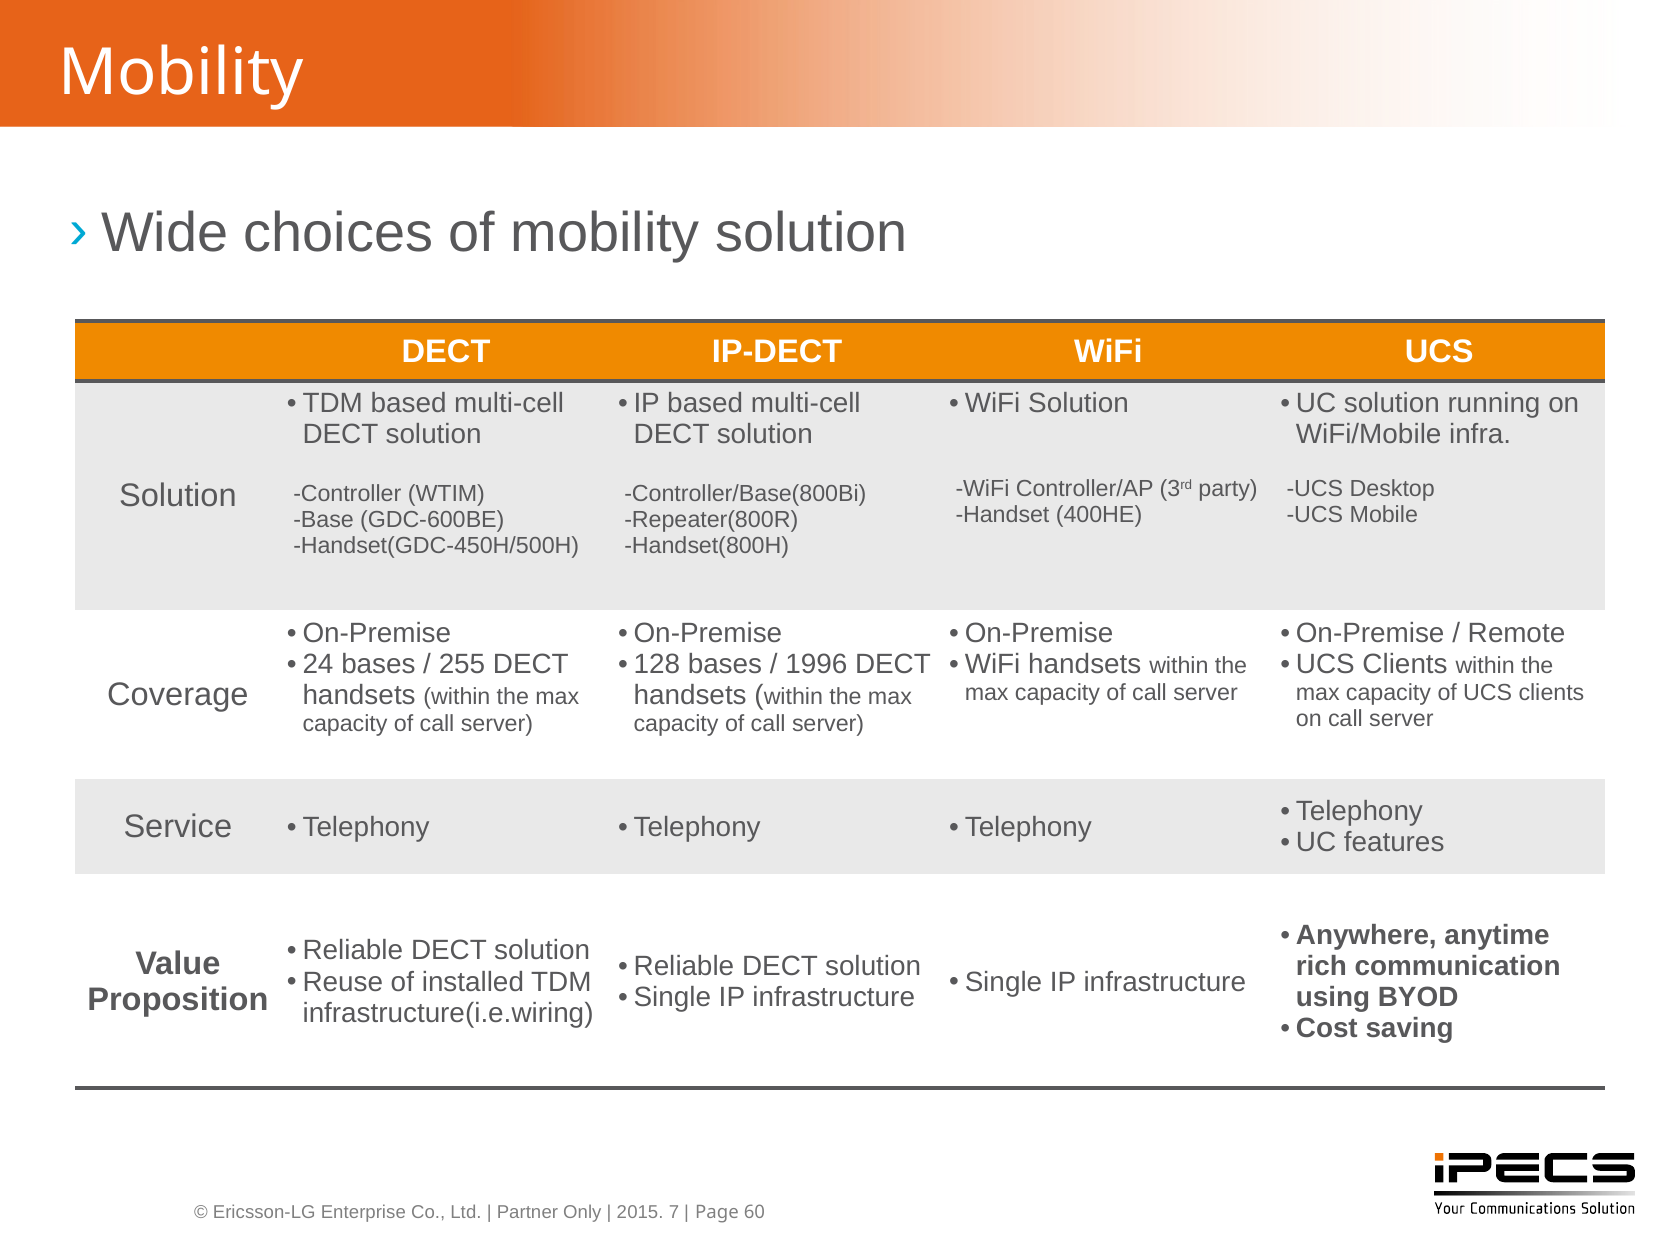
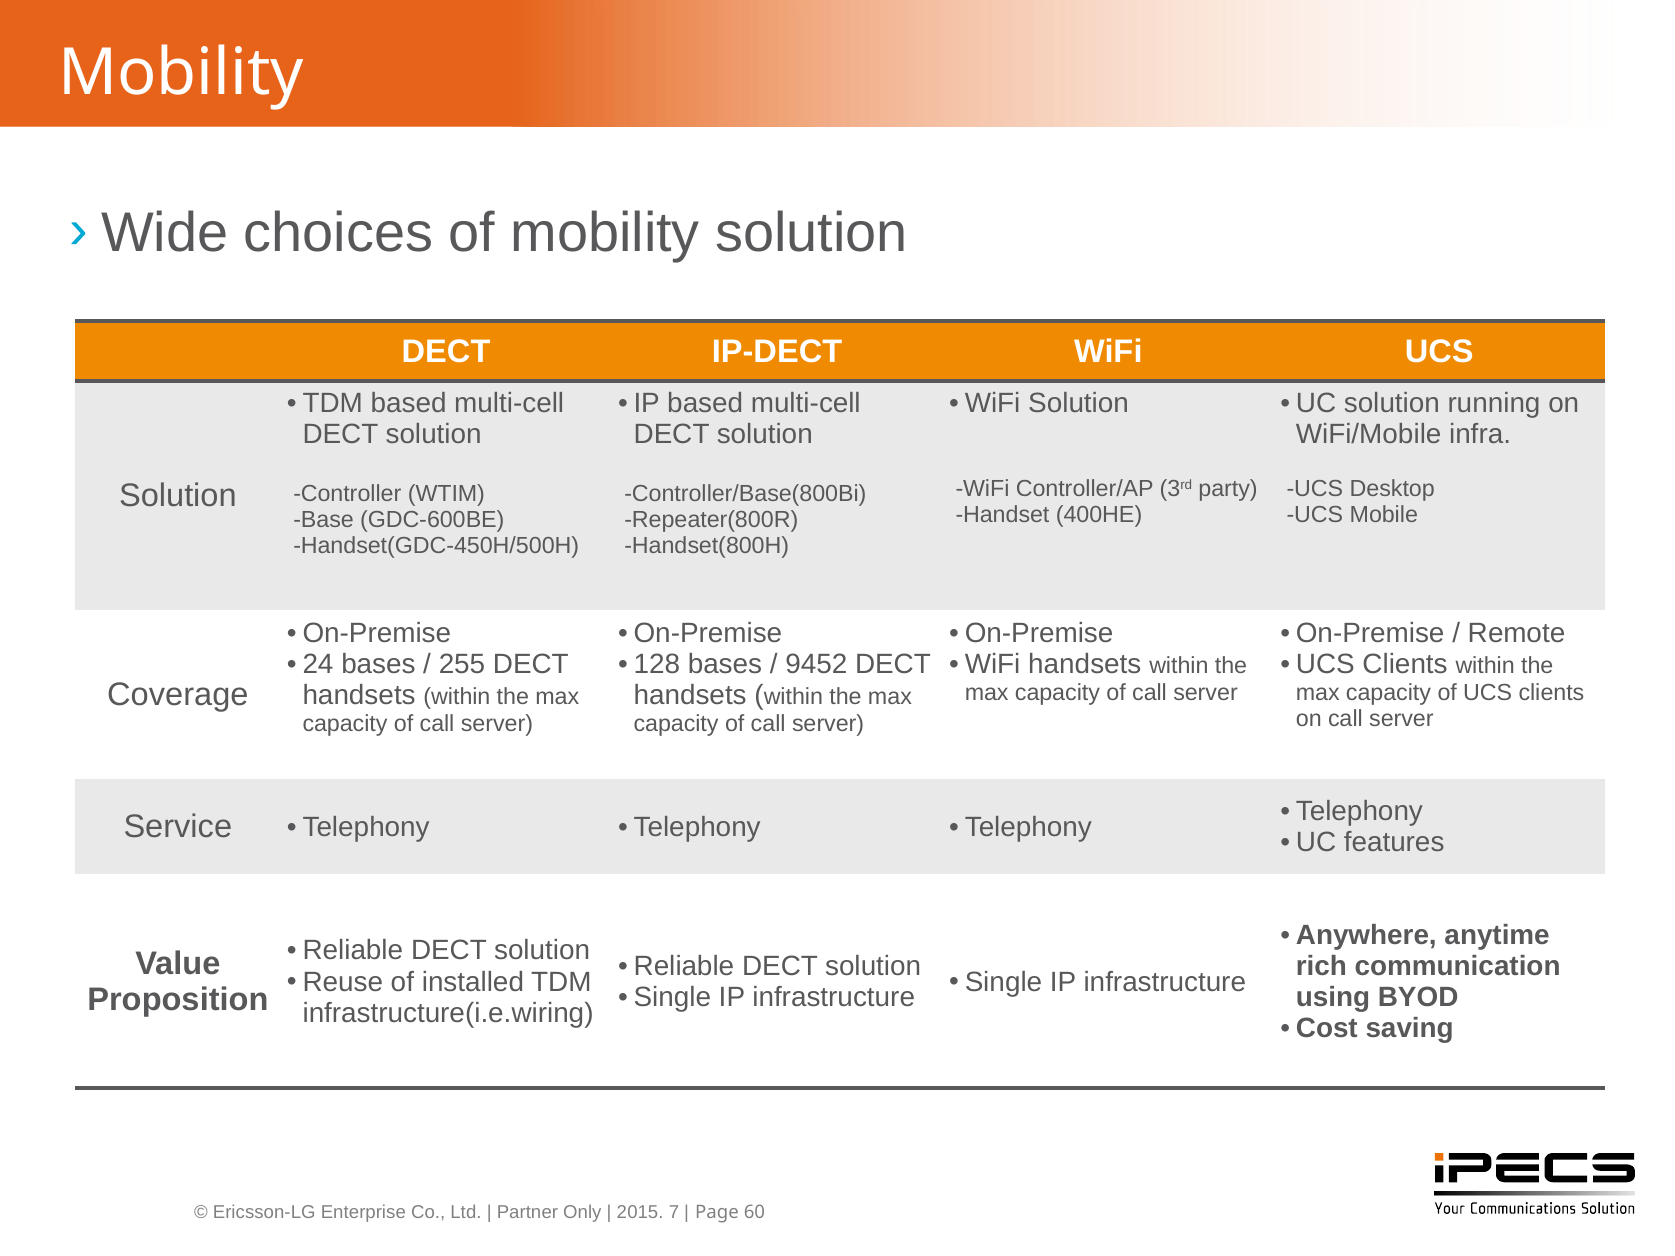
1996: 1996 -> 9452
